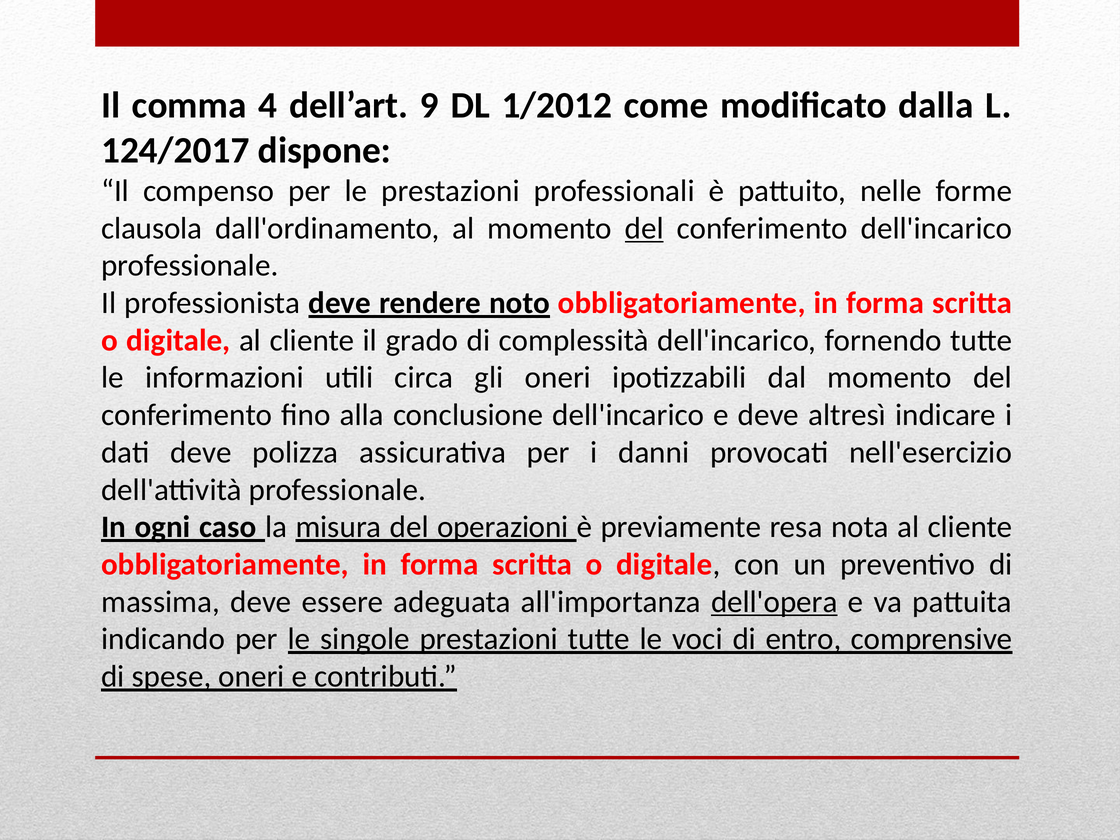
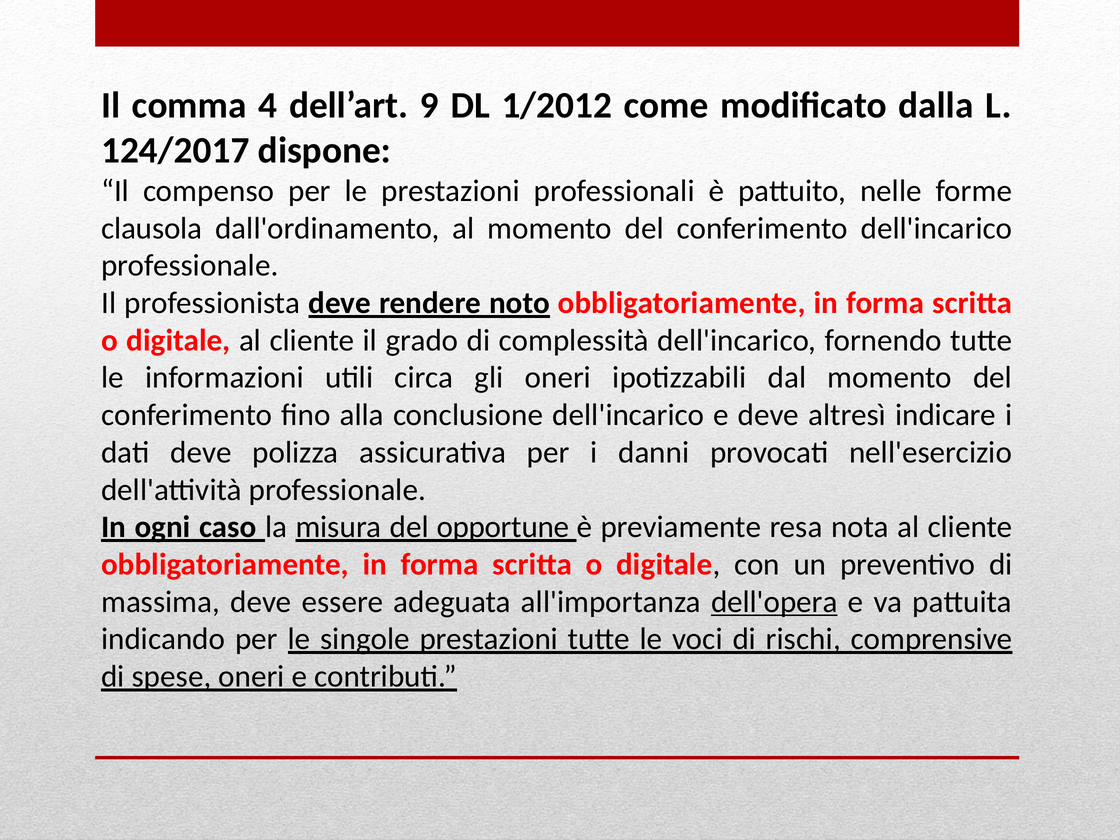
del at (644, 228) underline: present -> none
operazioni: operazioni -> opportune
entro: entro -> rischi
